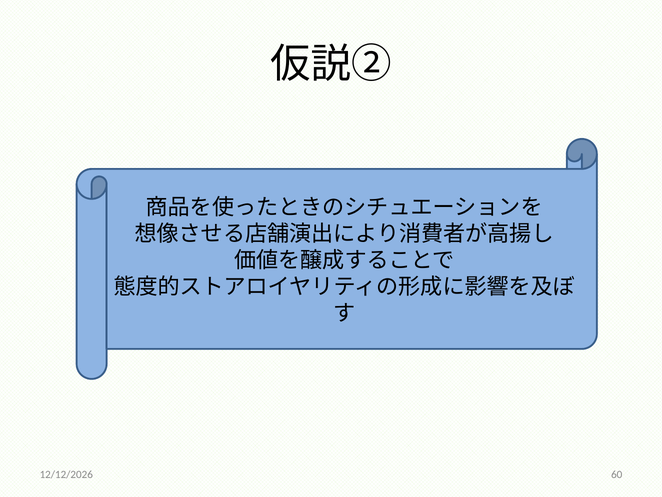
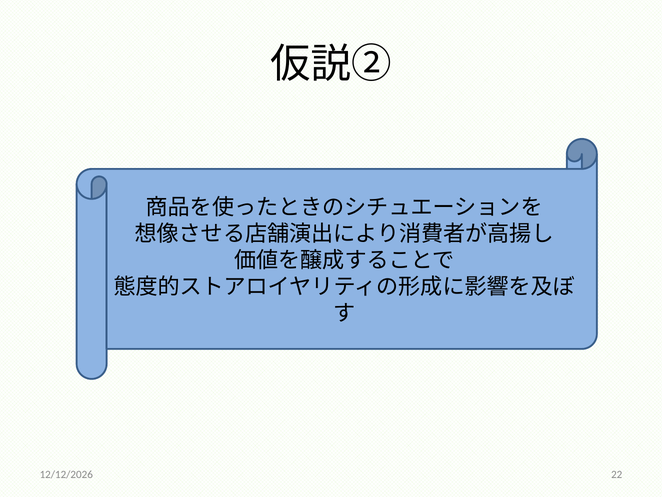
60: 60 -> 22
